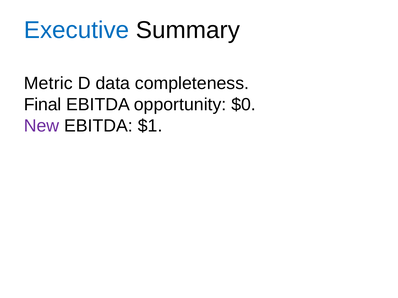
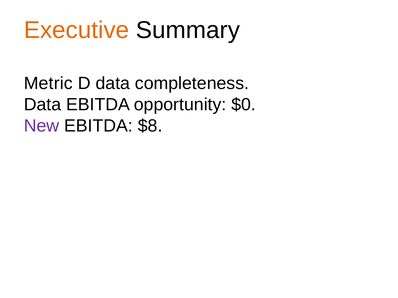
Executive colour: blue -> orange
Final at (43, 105): Final -> Data
$1: $1 -> $8
